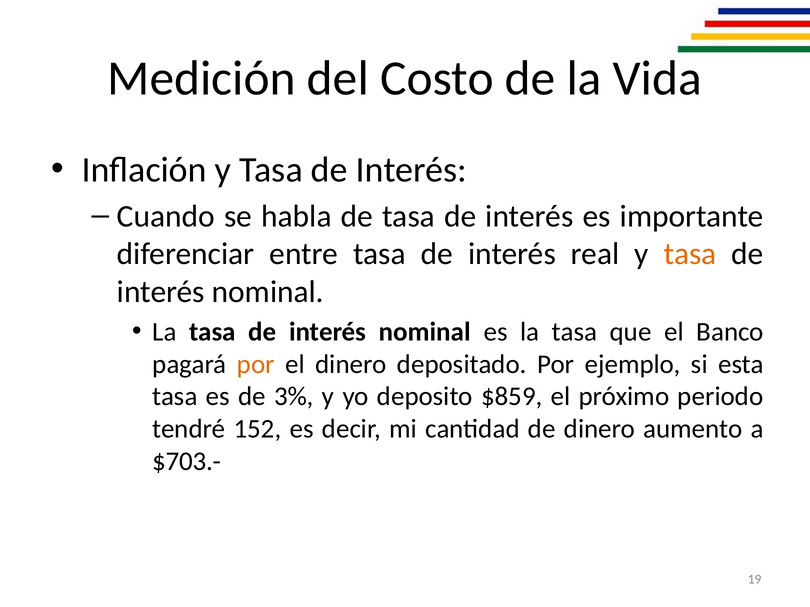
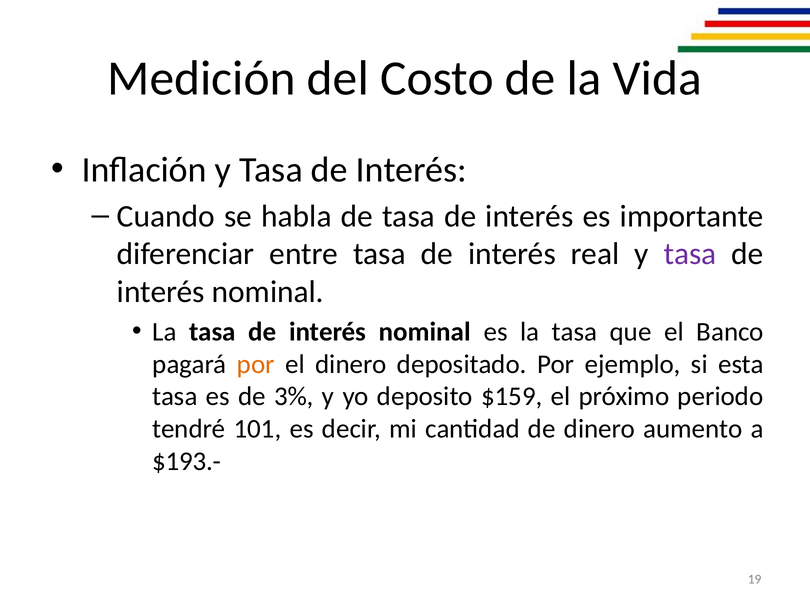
tasa at (690, 254) colour: orange -> purple
$859: $859 -> $159
152: 152 -> 101
$703.-: $703.- -> $193.-
